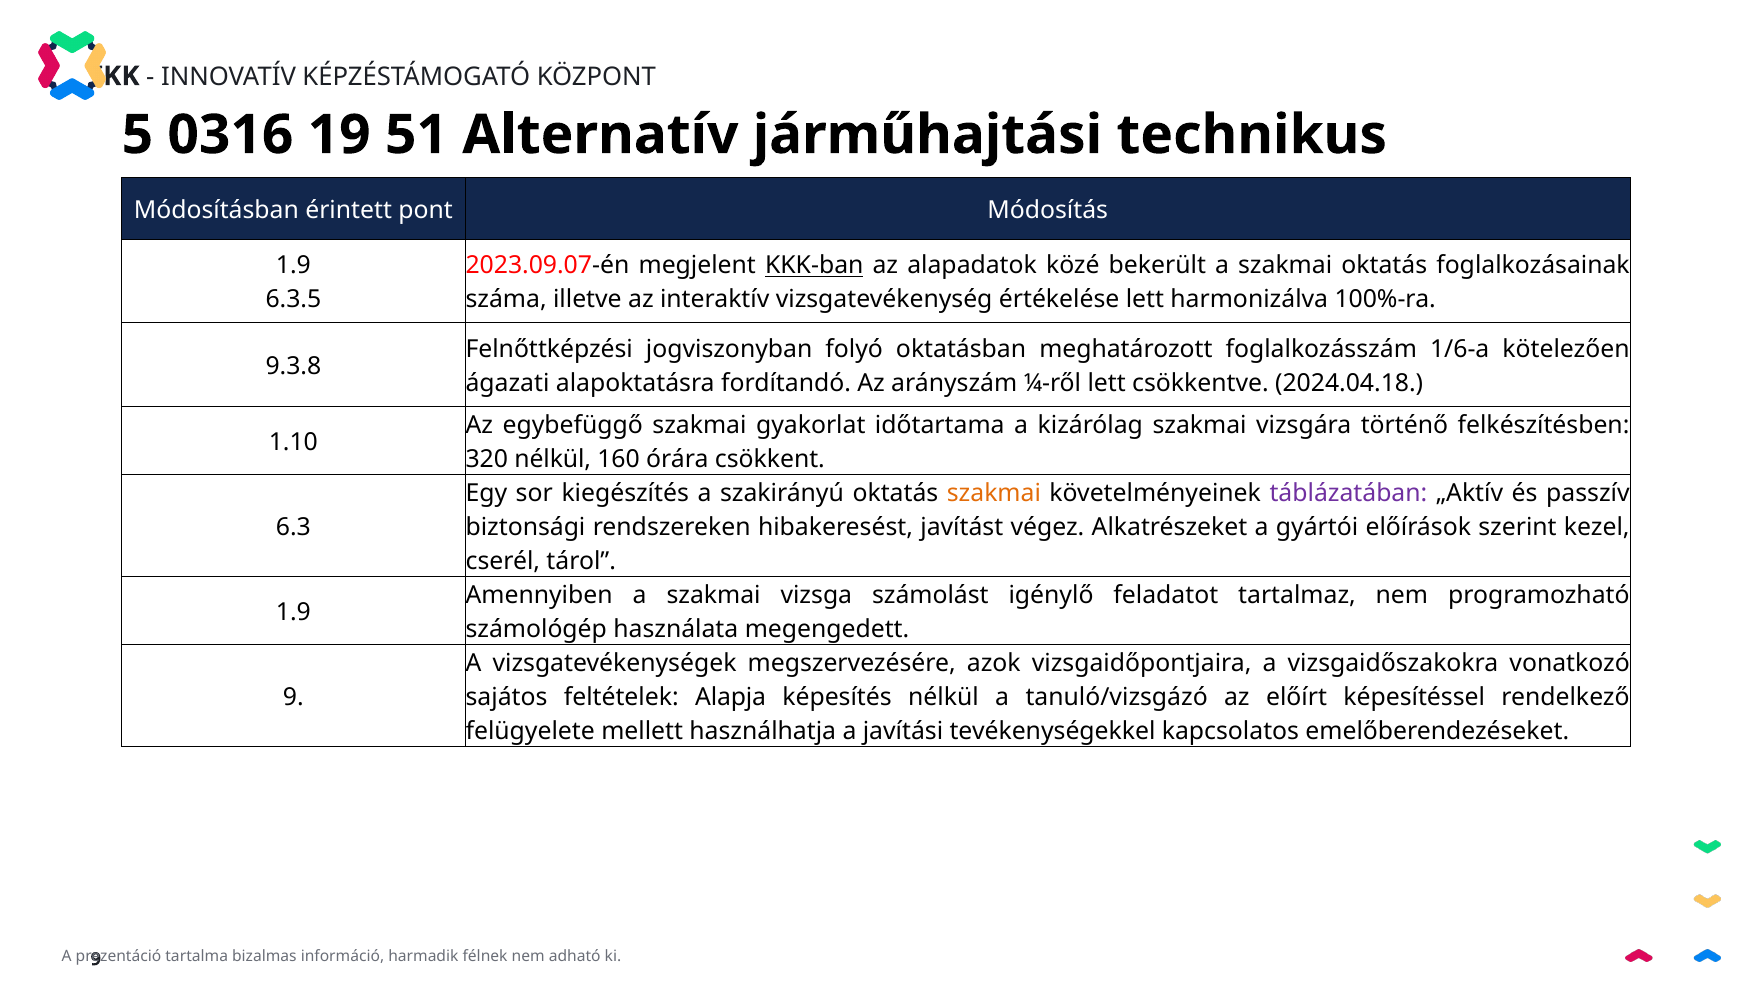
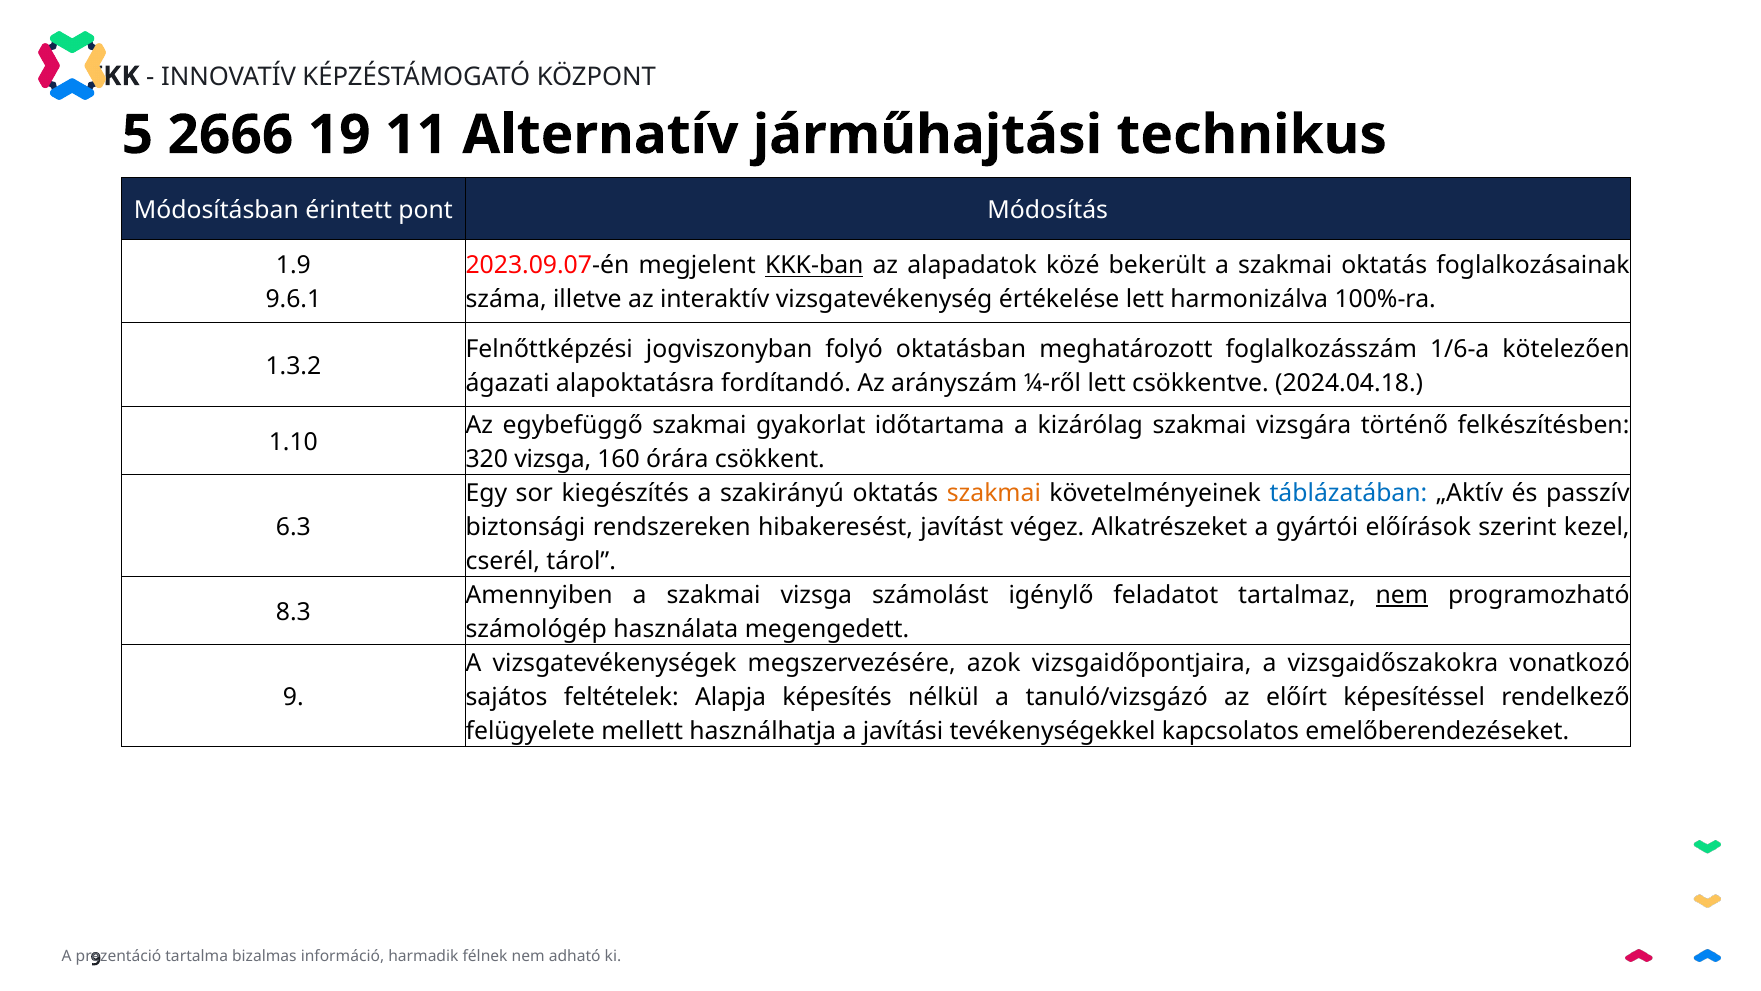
0316: 0316 -> 2666
51: 51 -> 11
6.3.5: 6.3.5 -> 9.6.1
9.3.8: 9.3.8 -> 1.3.2
320 nélkül: nélkül -> vizsga
táblázatában colour: purple -> blue
nem at (1402, 595) underline: none -> present
1.9 at (293, 612): 1.9 -> 8.3
